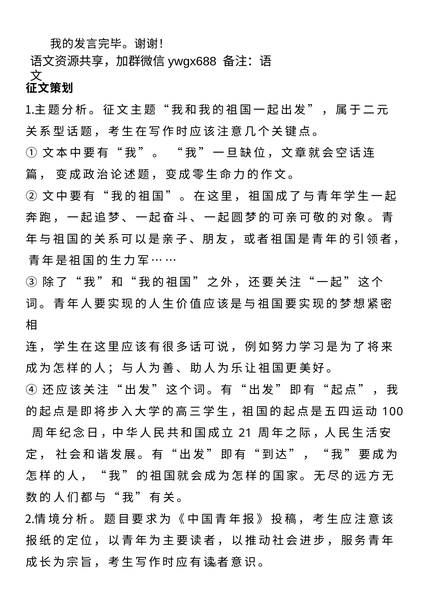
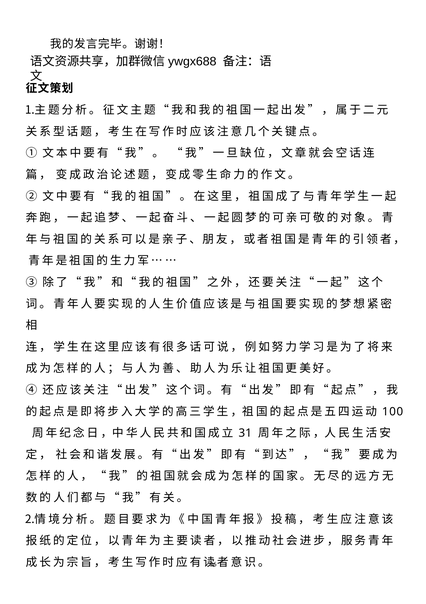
21: 21 -> 31
